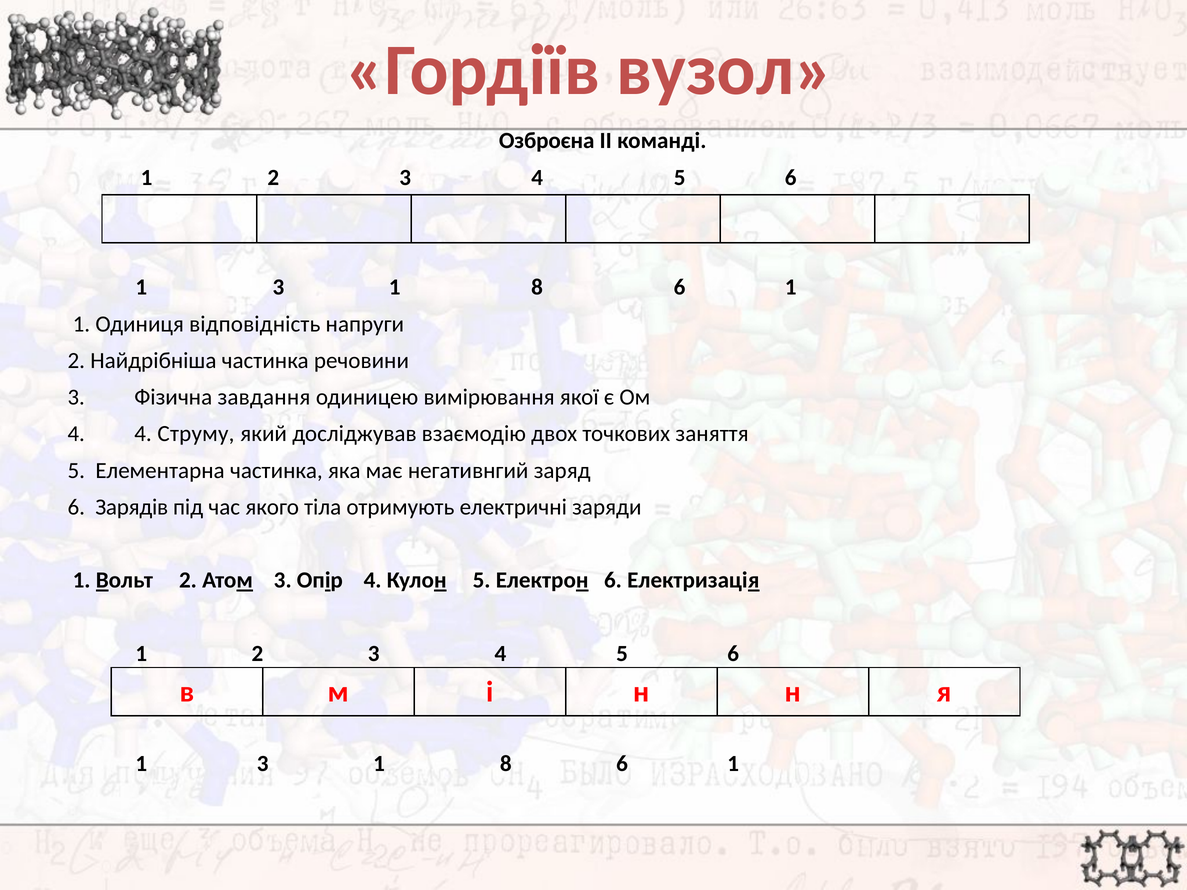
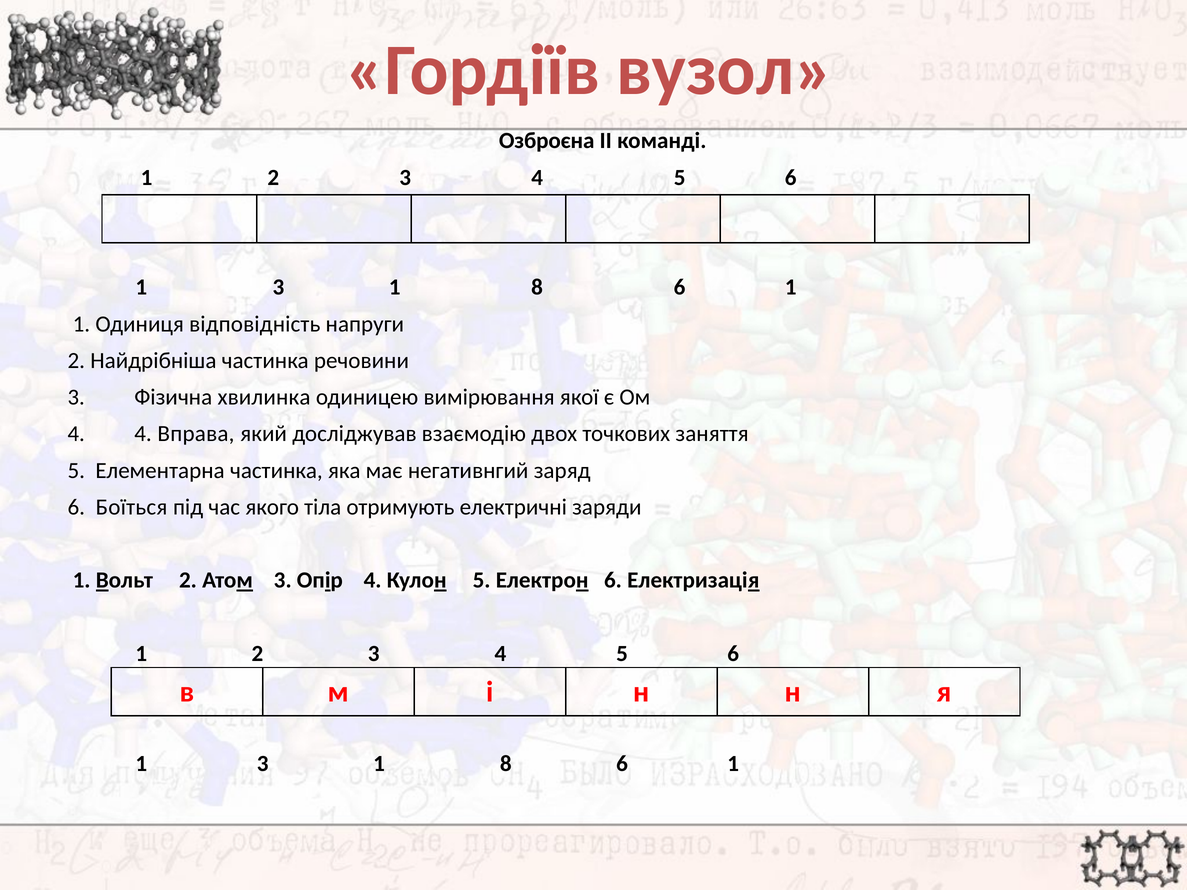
завдання: завдання -> хвилинка
Струму: Струму -> Вправа
Зарядів: Зарядів -> Боїться
